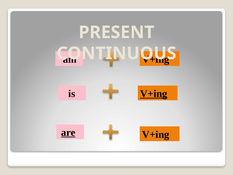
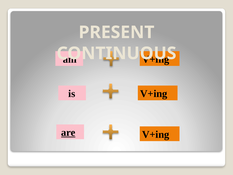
V+ing at (154, 94) underline: present -> none
